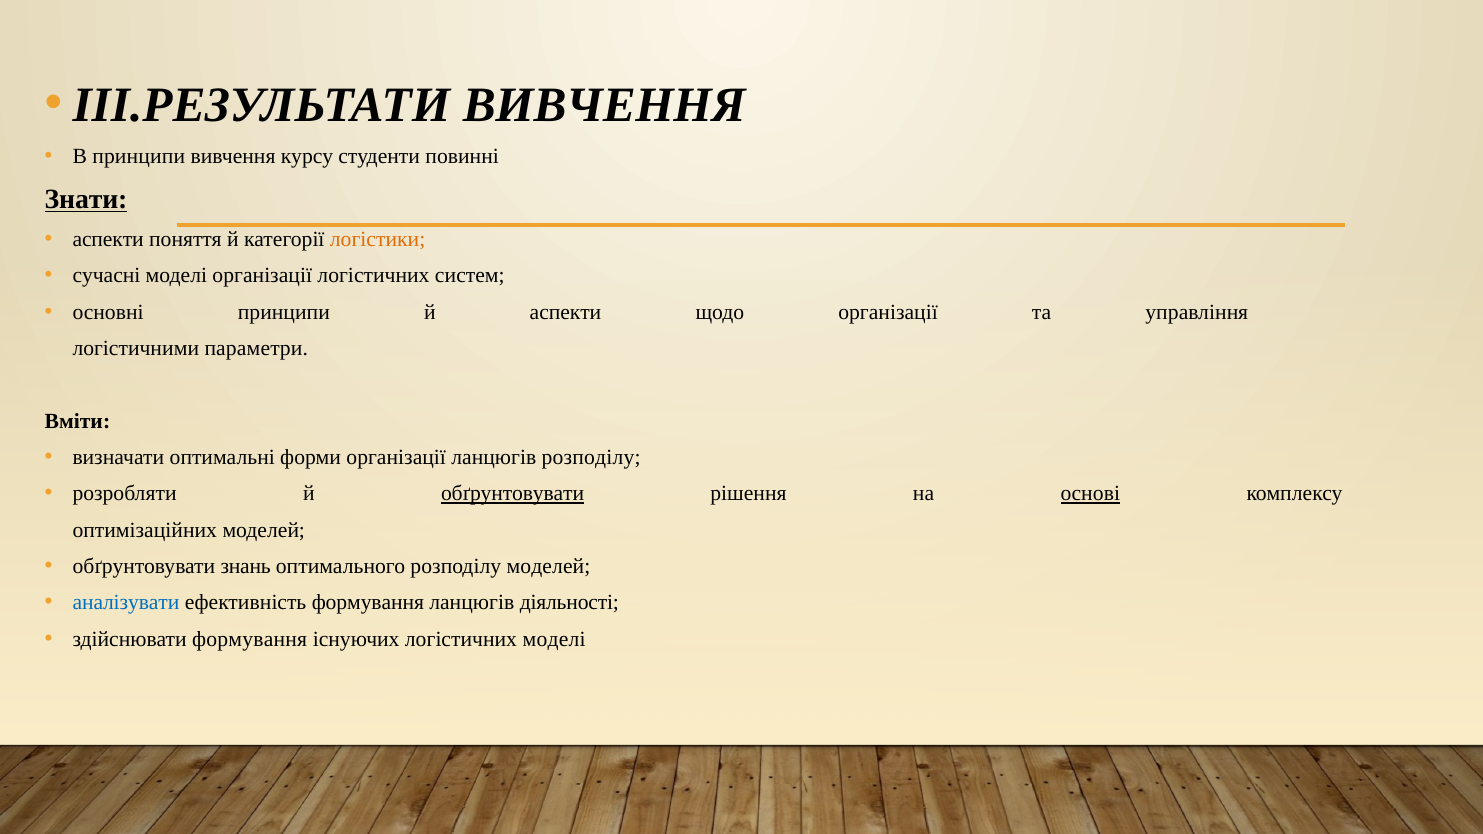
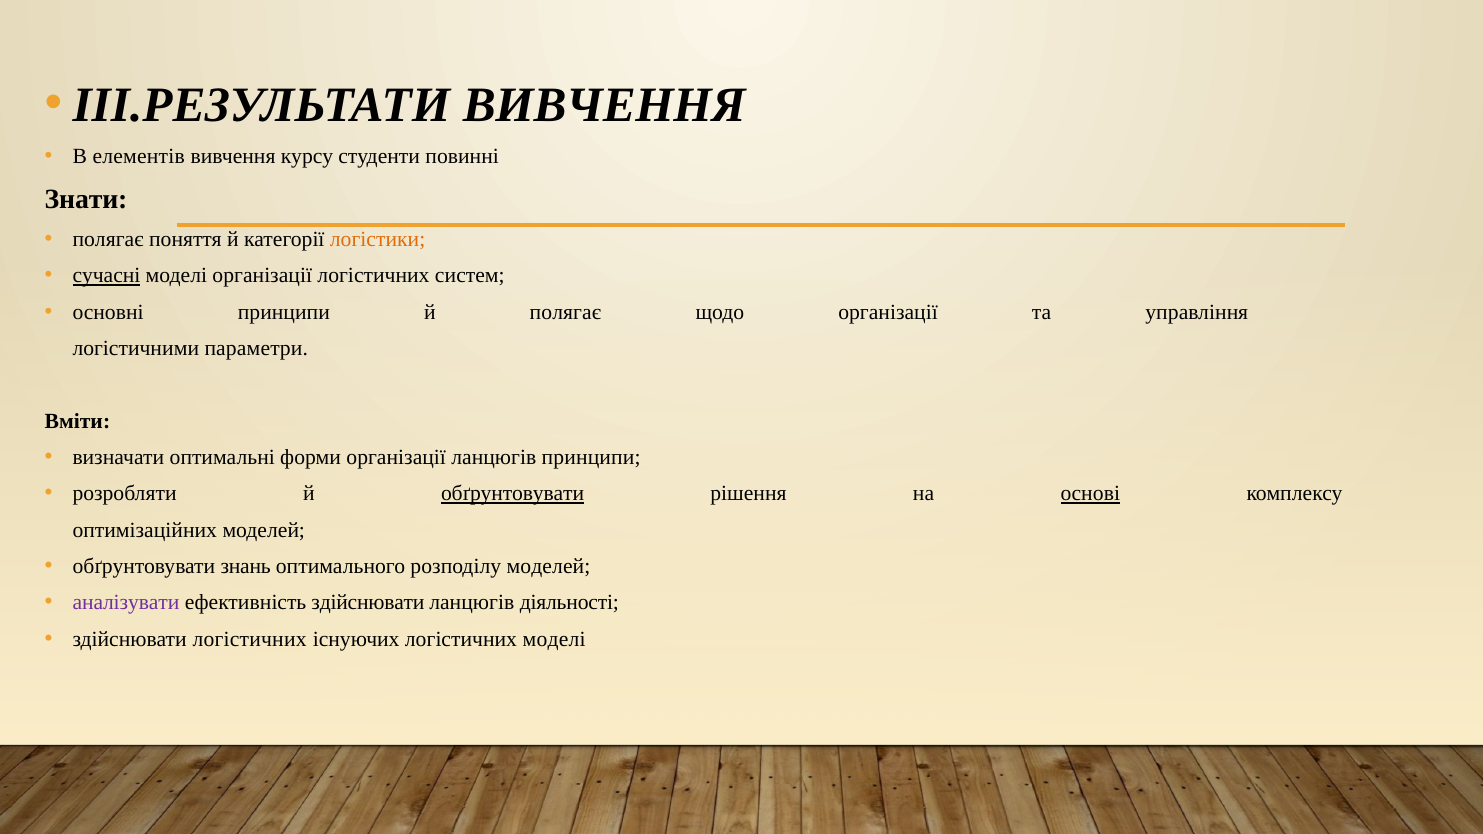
В принципи: принципи -> елементів
Знати underline: present -> none
аспекти at (108, 239): аспекти -> полягає
сучасні underline: none -> present
й аспекти: аспекти -> полягає
ланцюгів розподілу: розподілу -> принципи
аналізувати colour: blue -> purple
ефективність формування: формування -> здійснювати
здійснювати формування: формування -> логістичних
